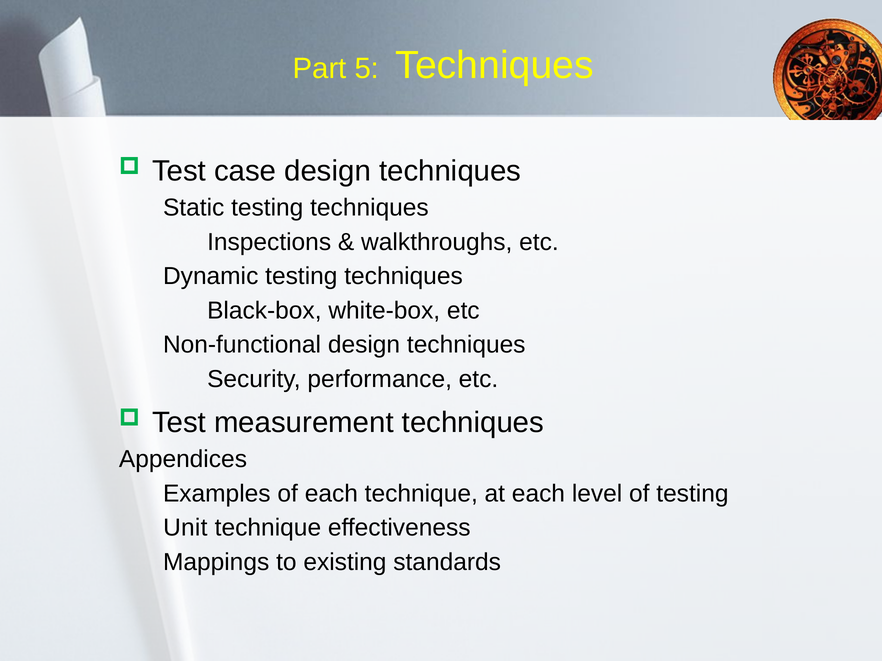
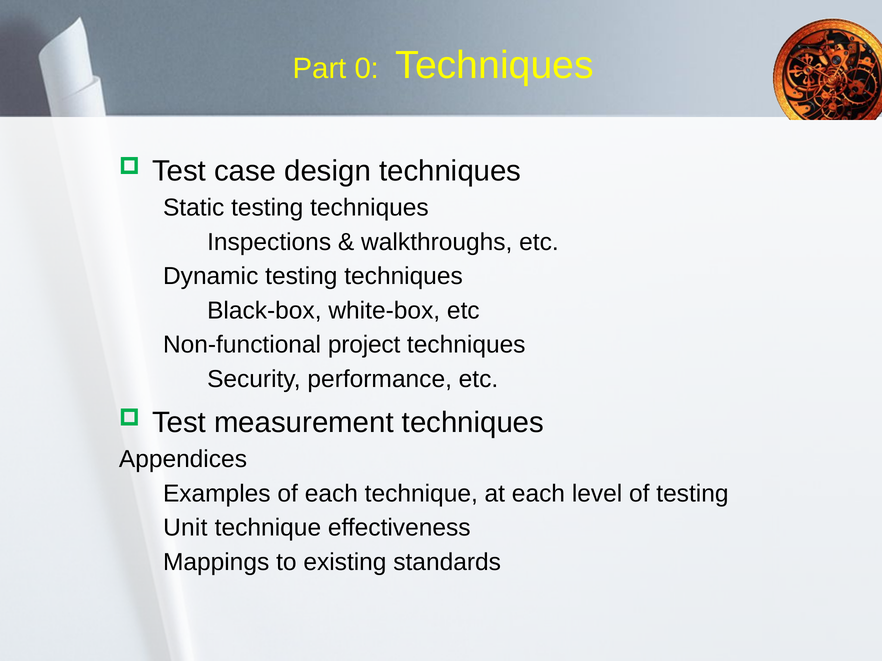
5: 5 -> 0
Non-functional design: design -> project
